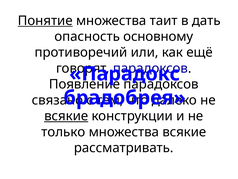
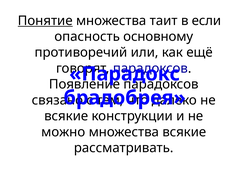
дать: дать -> если
всякие at (66, 116) underline: present -> none
только: только -> можно
